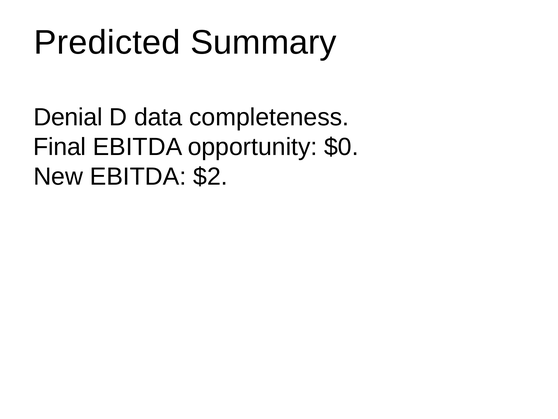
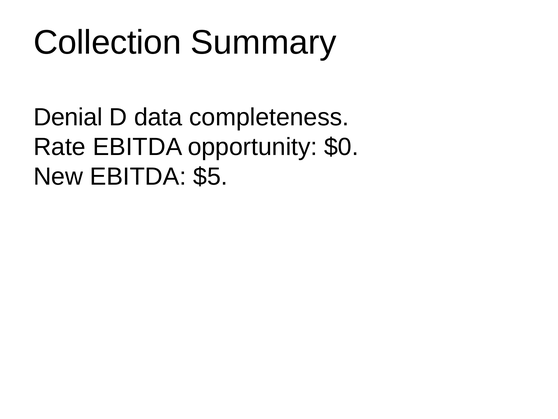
Predicted: Predicted -> Collection
Final: Final -> Rate
$2: $2 -> $5
